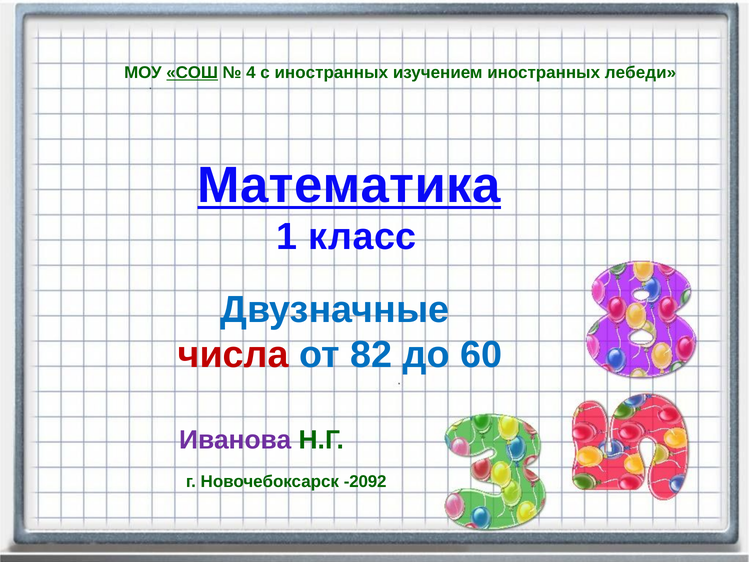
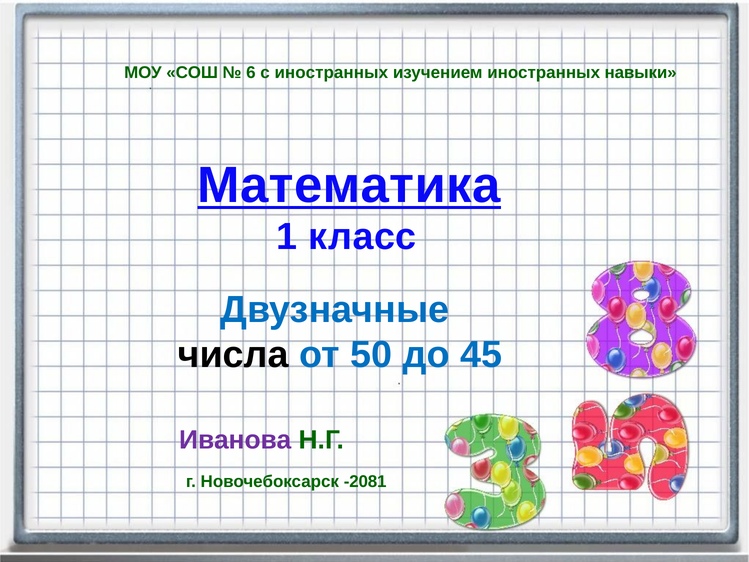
СОШ underline: present -> none
4: 4 -> 6
лебеди: лебеди -> навыки
числа colour: red -> black
82: 82 -> 50
60: 60 -> 45
-2092: -2092 -> -2081
